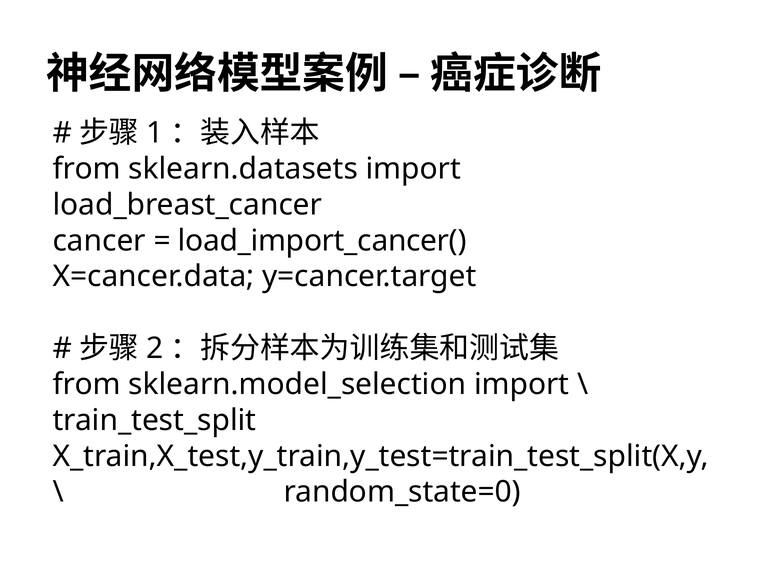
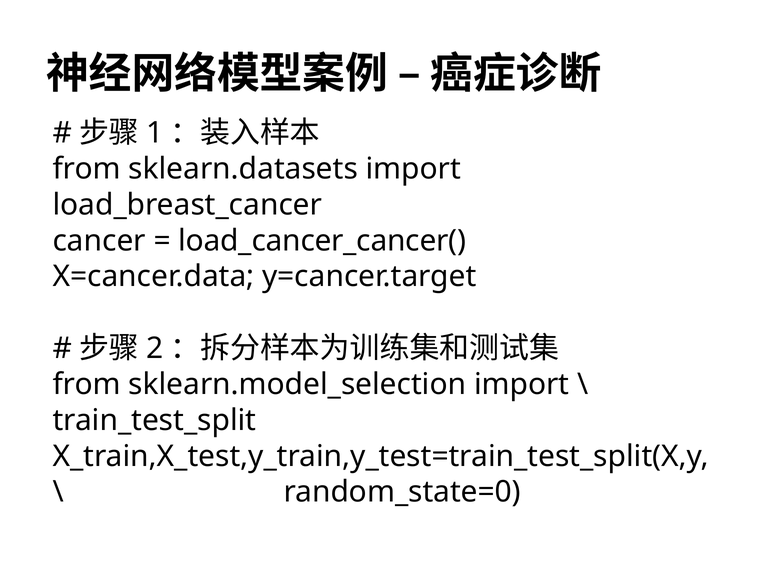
load_import_cancer(: load_import_cancer( -> load_cancer_cancer(
